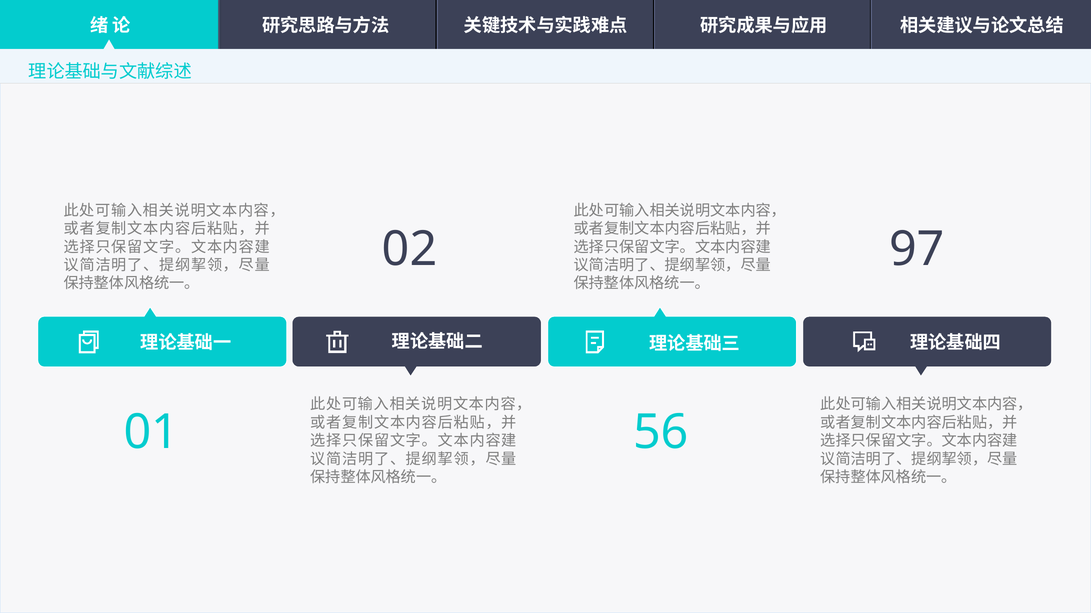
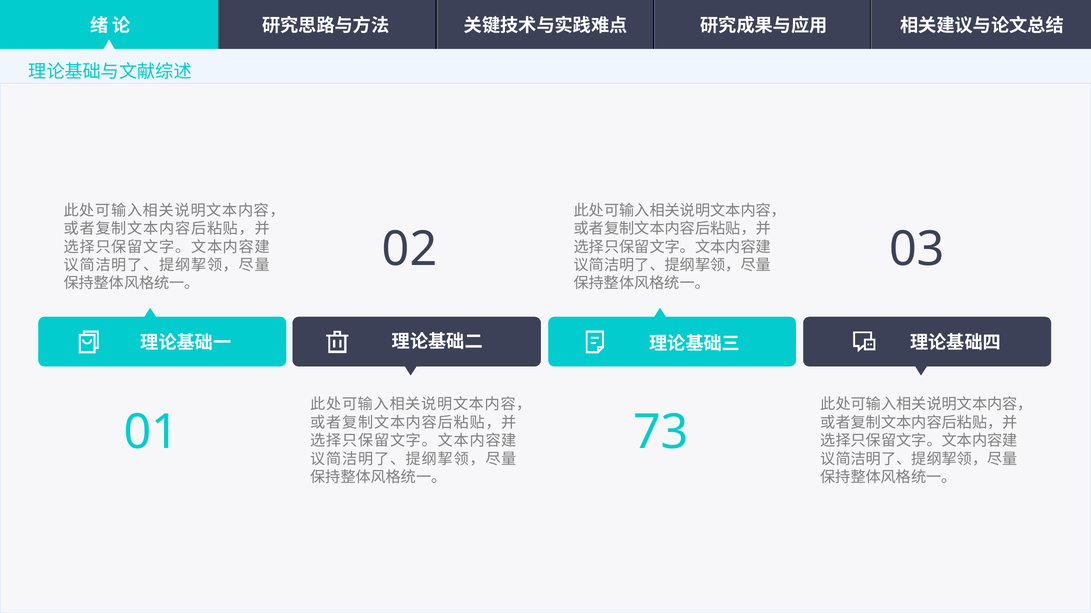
97: 97 -> 03
56: 56 -> 73
